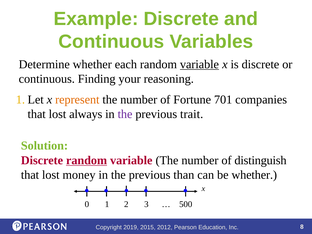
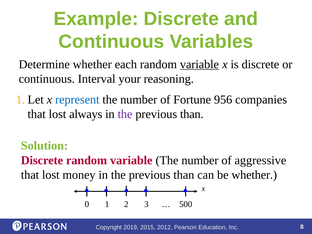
Finding: Finding -> Interval
represent colour: orange -> blue
701: 701 -> 956
trait at (192, 114): trait -> than
random at (87, 160) underline: present -> none
distinguish: distinguish -> aggressive
